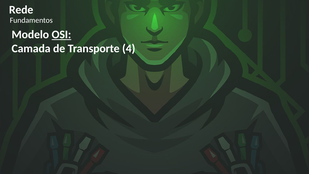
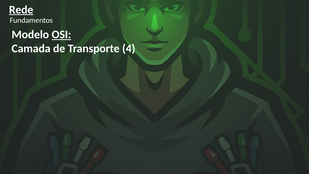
Rede underline: none -> present
